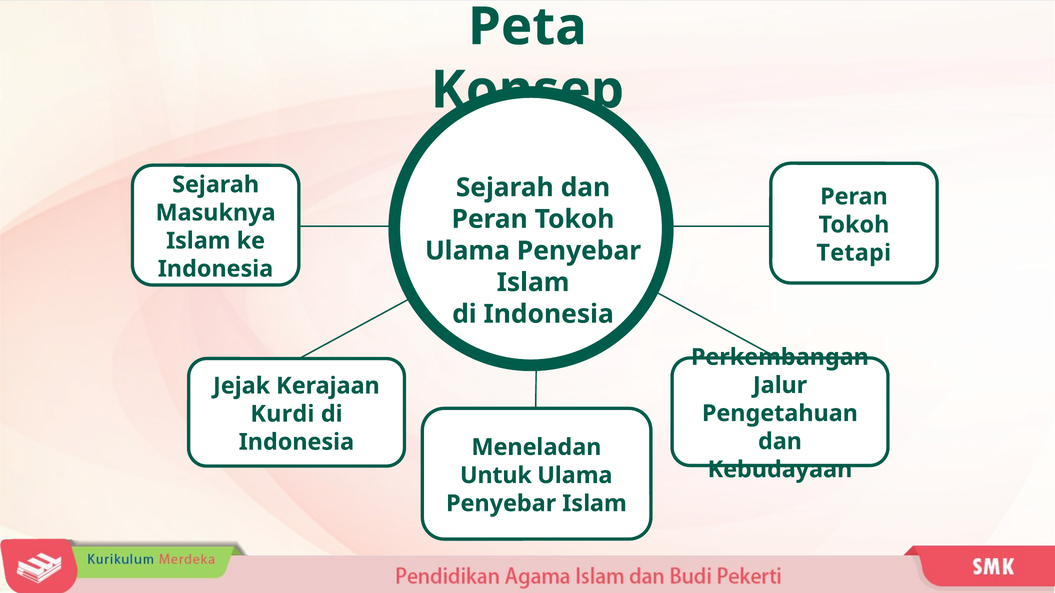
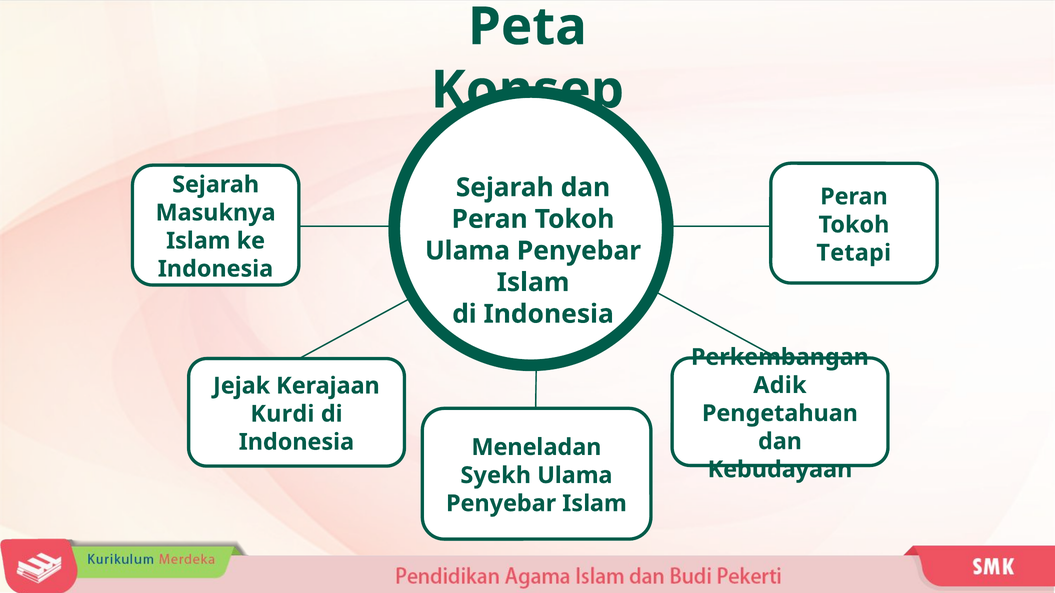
Jalur: Jalur -> Adik
Untuk: Untuk -> Syekh
